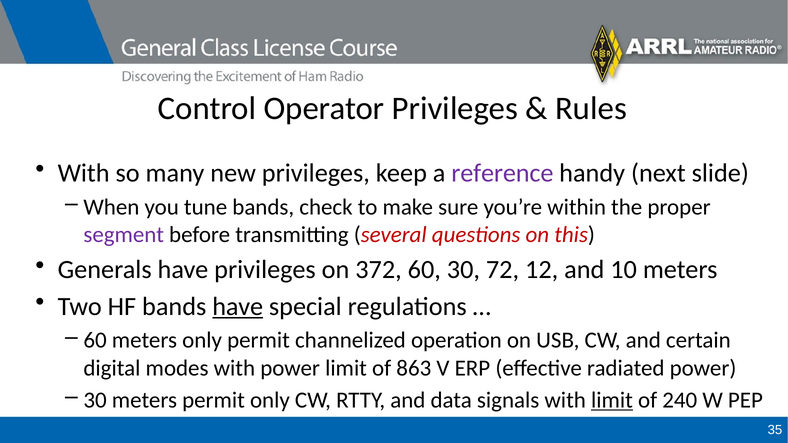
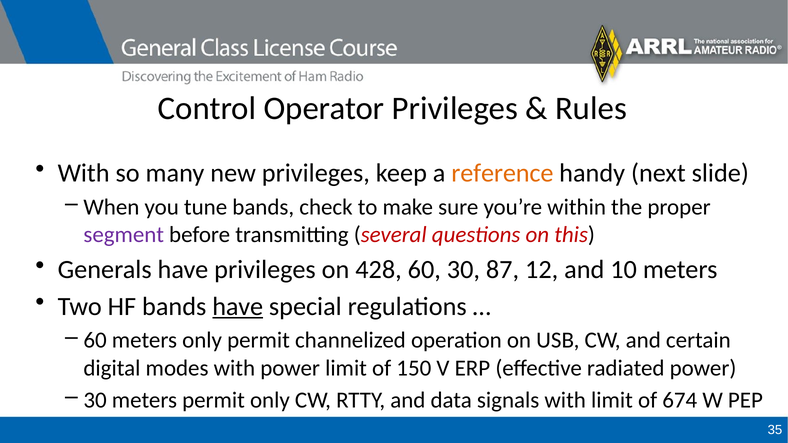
reference colour: purple -> orange
372: 372 -> 428
72: 72 -> 87
863: 863 -> 150
limit at (612, 400) underline: present -> none
240: 240 -> 674
